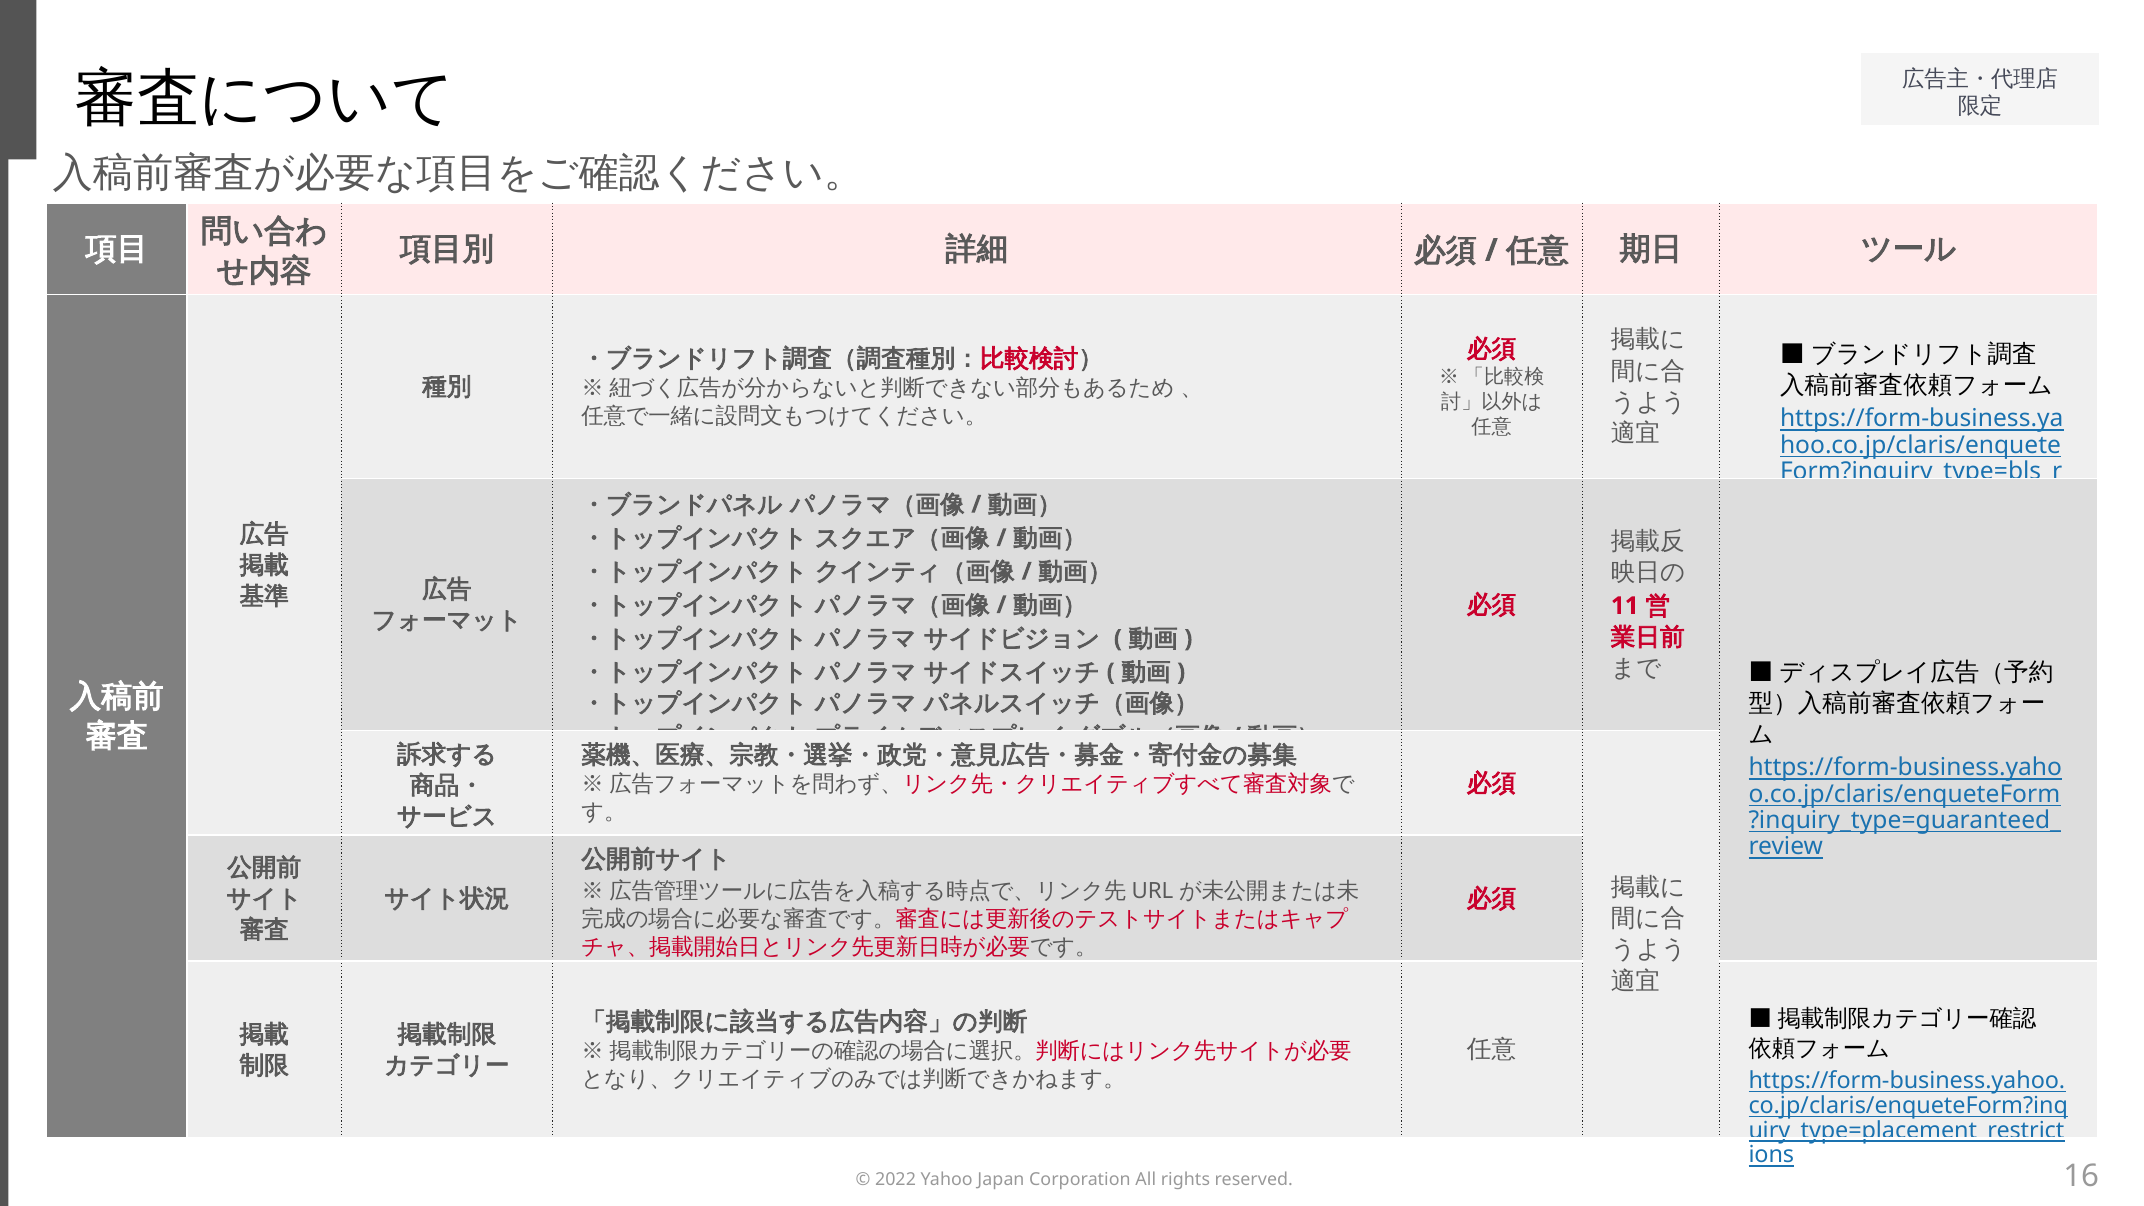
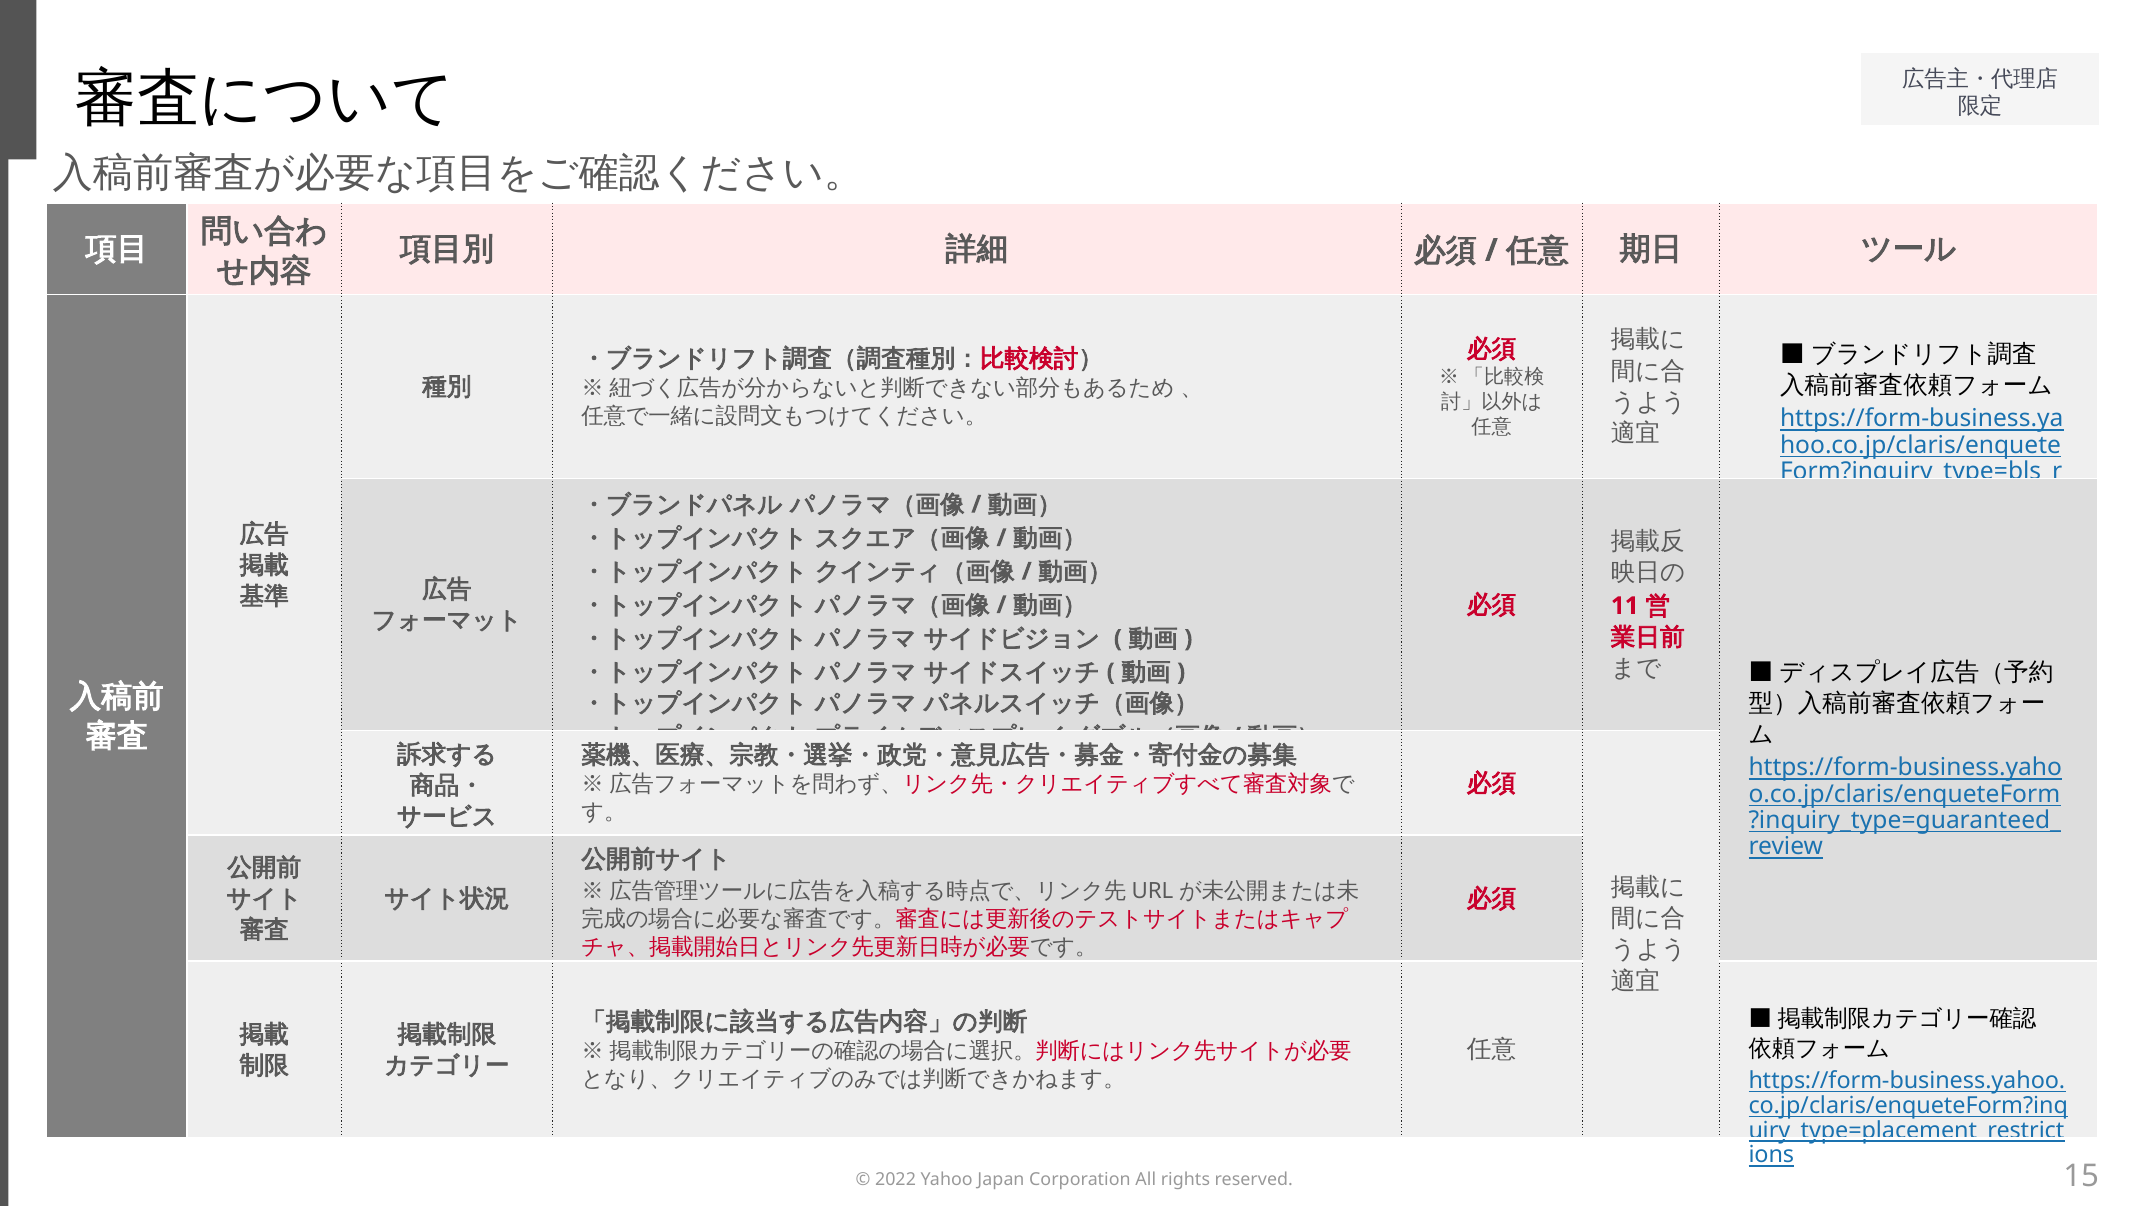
16: 16 -> 15
